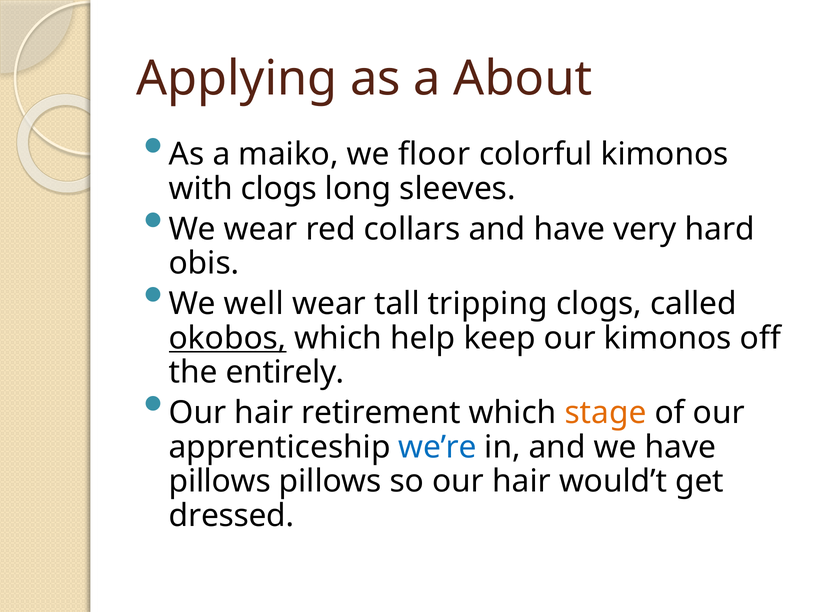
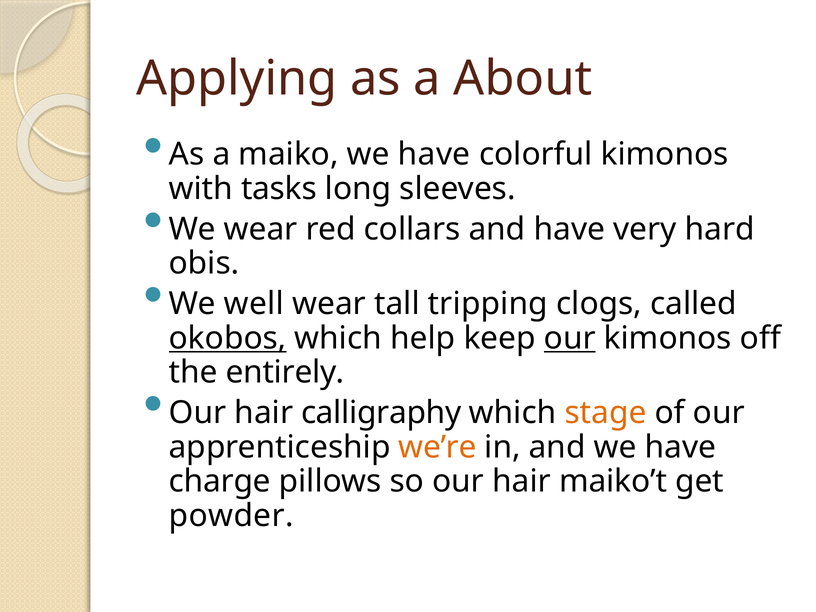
maiko we floor: floor -> have
with clogs: clogs -> tasks
our at (570, 338) underline: none -> present
retirement: retirement -> calligraphy
we’re colour: blue -> orange
pillows at (220, 481): pillows -> charge
would’t: would’t -> maiko’t
dressed: dressed -> powder
